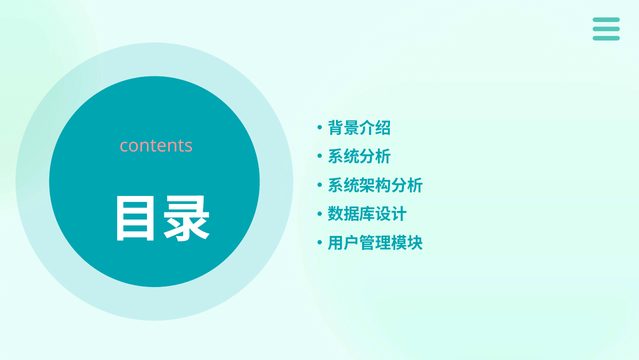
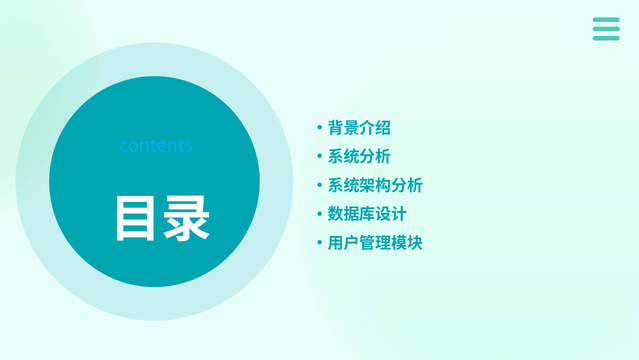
contents colour: pink -> light blue
